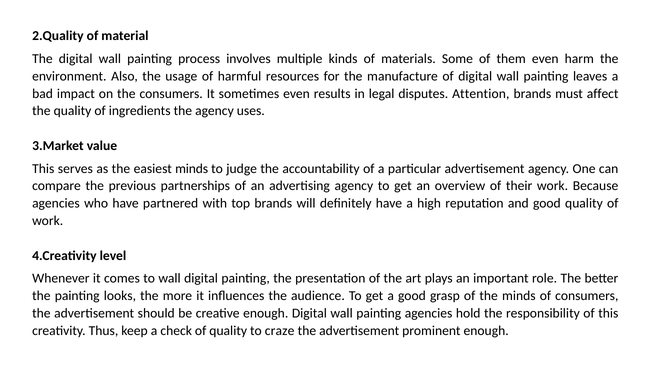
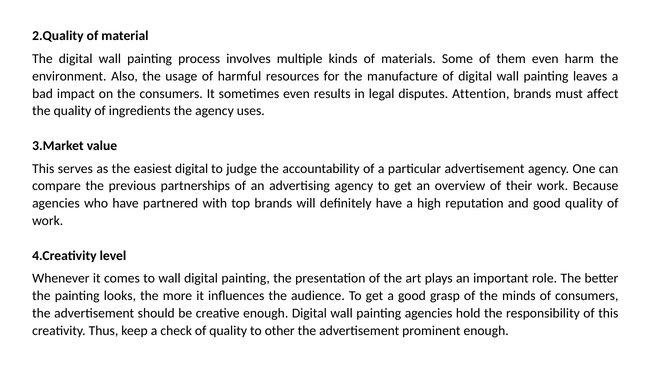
easiest minds: minds -> digital
craze: craze -> other
